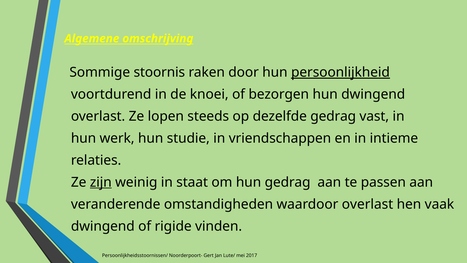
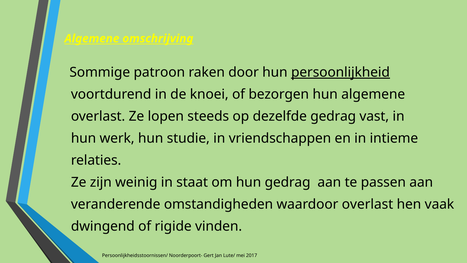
stoornis: stoornis -> patroon
hun dwingend: dwingend -> algemene
zijn underline: present -> none
